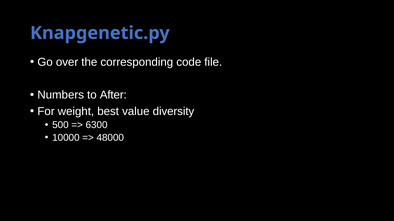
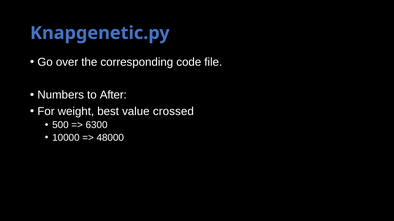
diversity: diversity -> crossed
